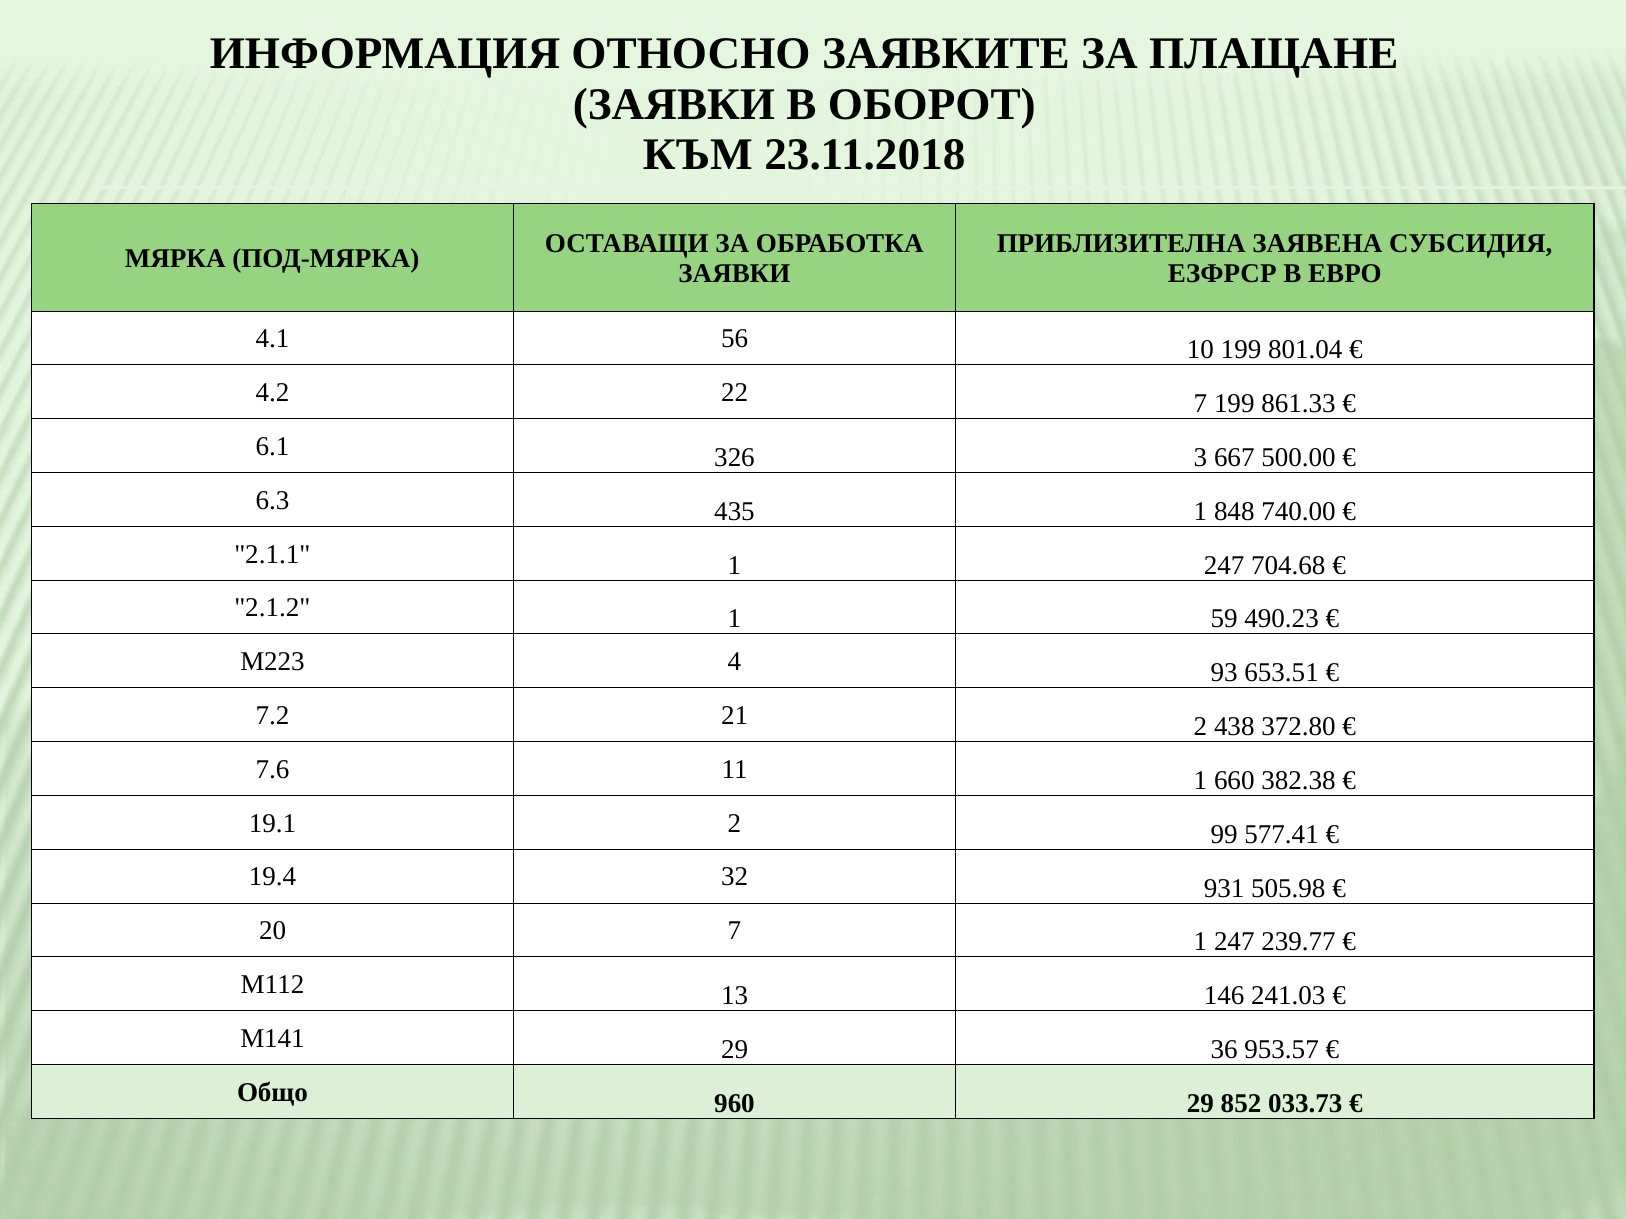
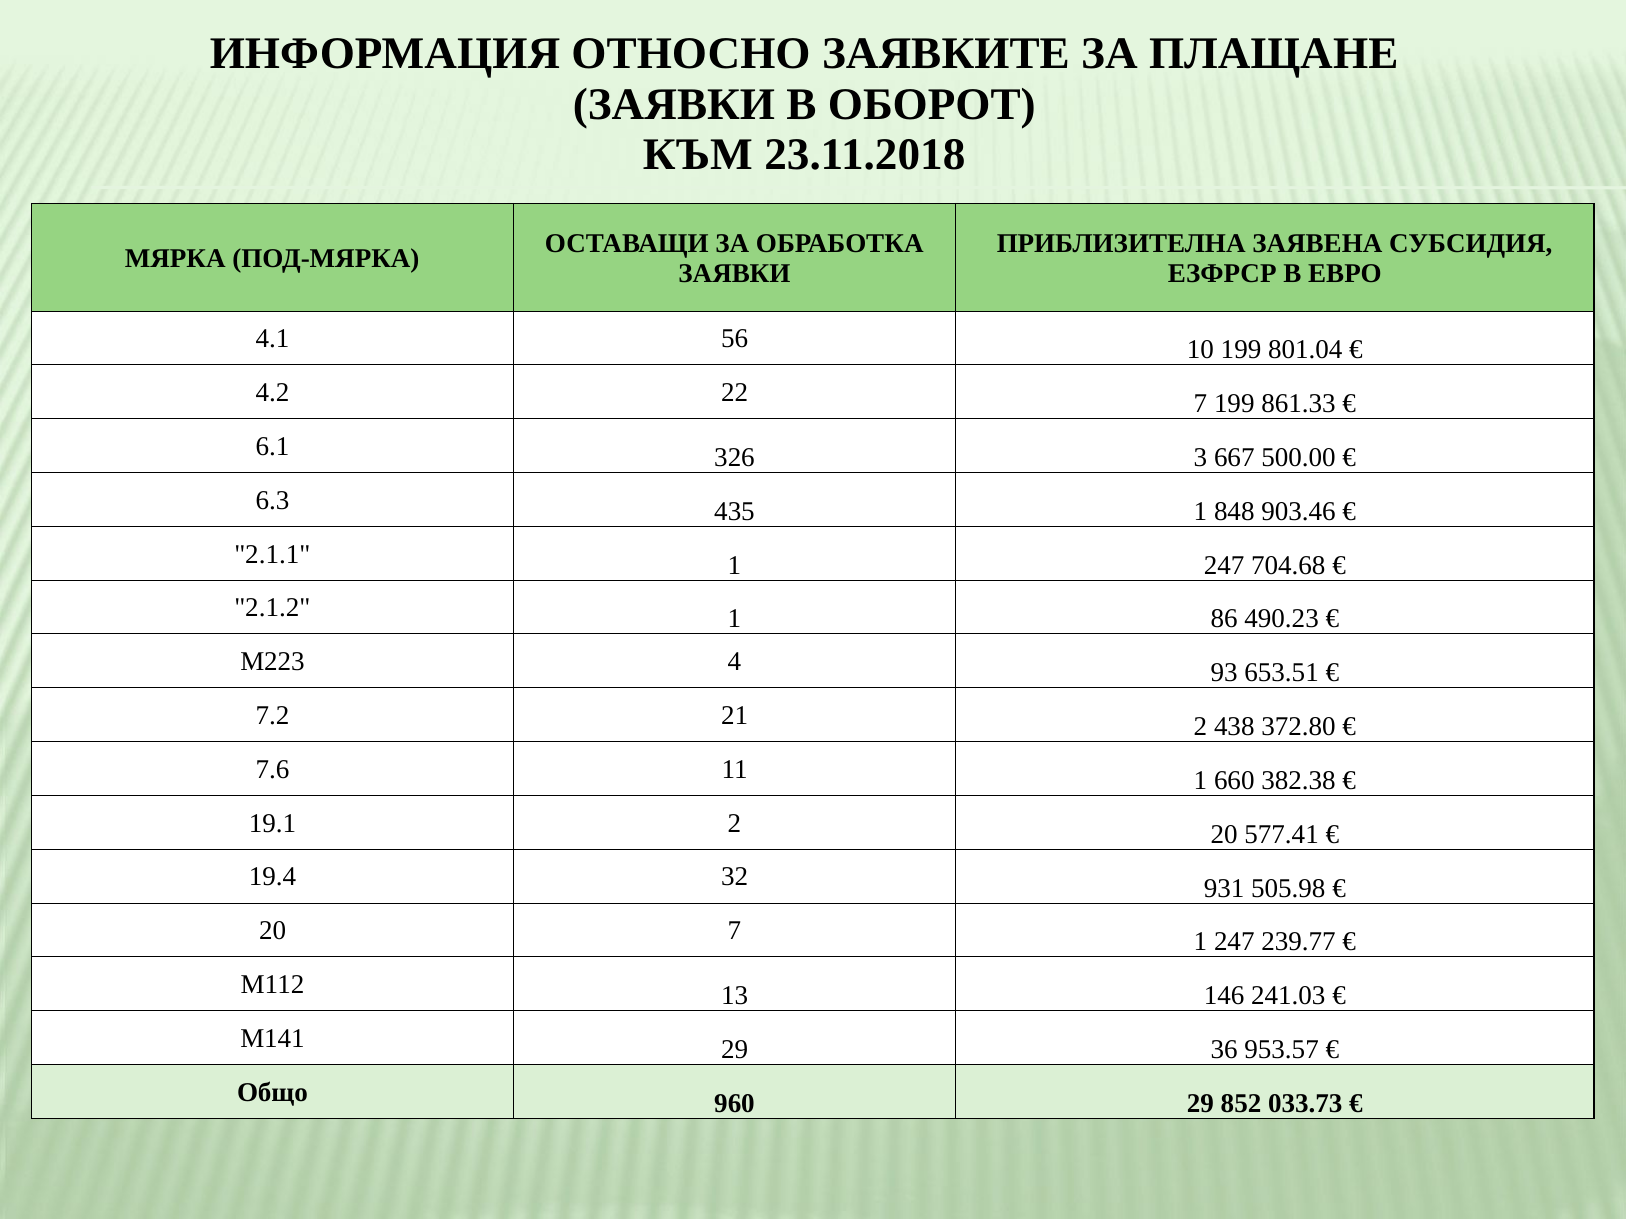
740.00: 740.00 -> 903.46
59: 59 -> 86
2 99: 99 -> 20
